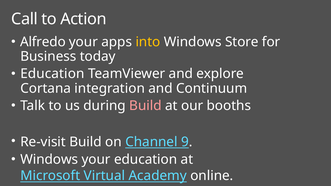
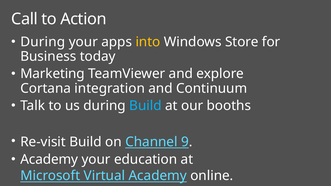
Alfredo at (43, 42): Alfredo -> During
Education at (52, 74): Education -> Marketing
Build at (145, 106) colour: pink -> light blue
Windows at (49, 160): Windows -> Academy
